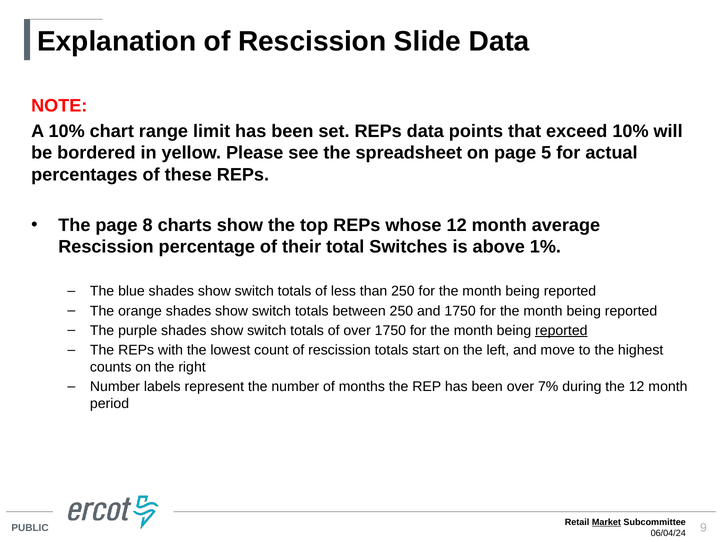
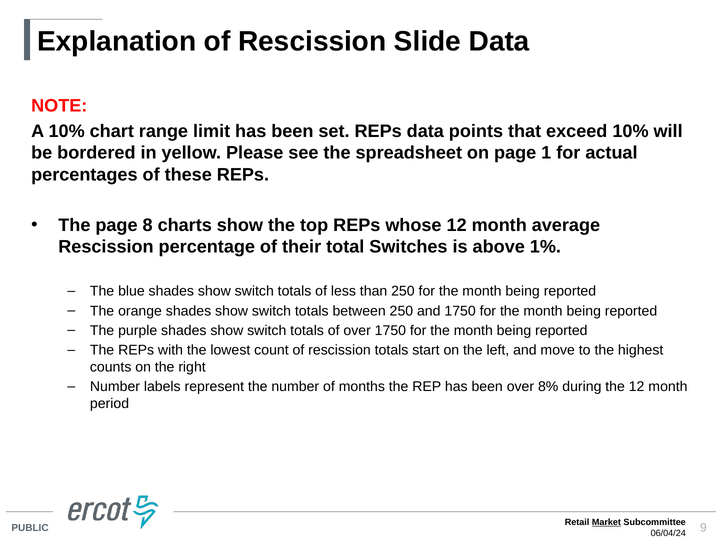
5: 5 -> 1
reported at (561, 331) underline: present -> none
7%: 7% -> 8%
